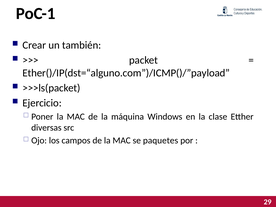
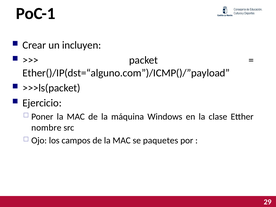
también: también -> incluyen
diversas: diversas -> nombre
